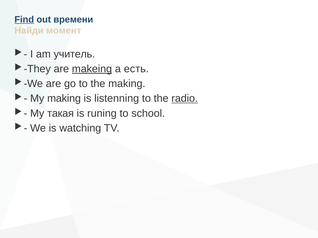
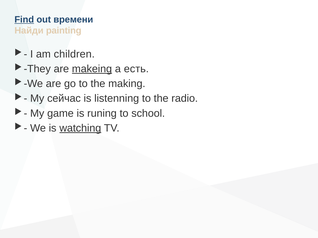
момент: момент -> painting
учитель: учитель -> children
My making: making -> сейчас
radio underline: present -> none
такая: такая -> game
watching underline: none -> present
